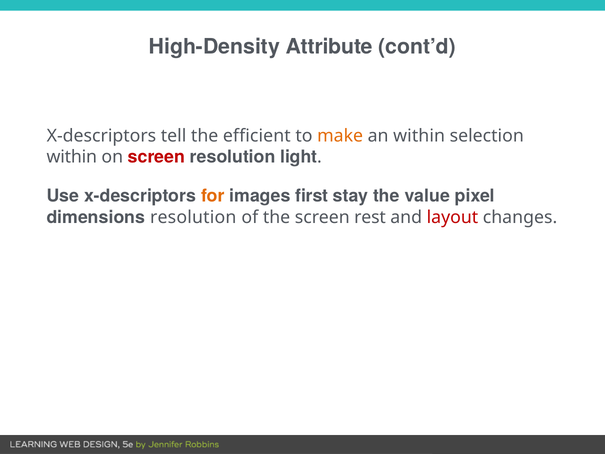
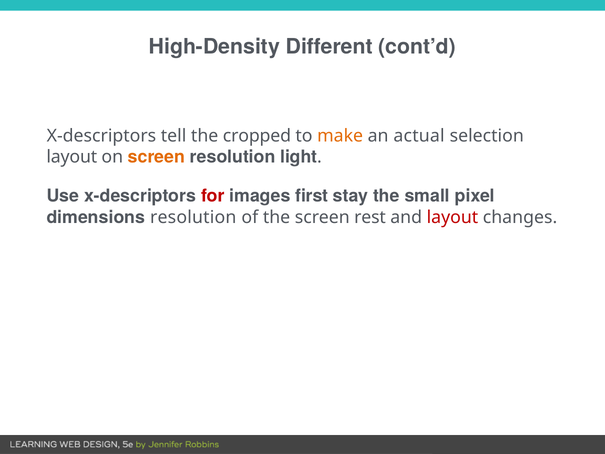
Attribute: Attribute -> Different
efficient: efficient -> cropped
an within: within -> actual
within at (72, 157): within -> layout
screen at (156, 157) colour: red -> orange
for colour: orange -> red
value: value -> small
